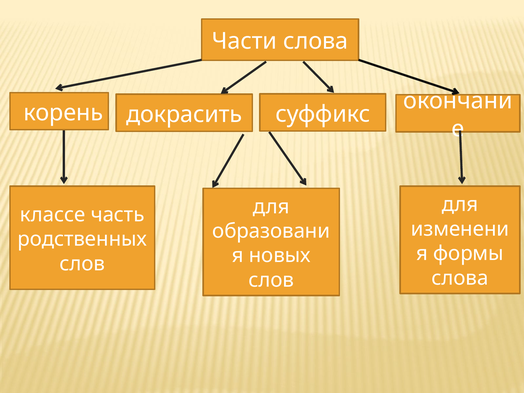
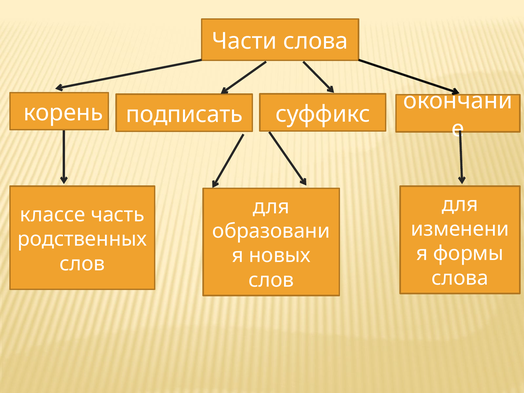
докрасить: докрасить -> подписать
